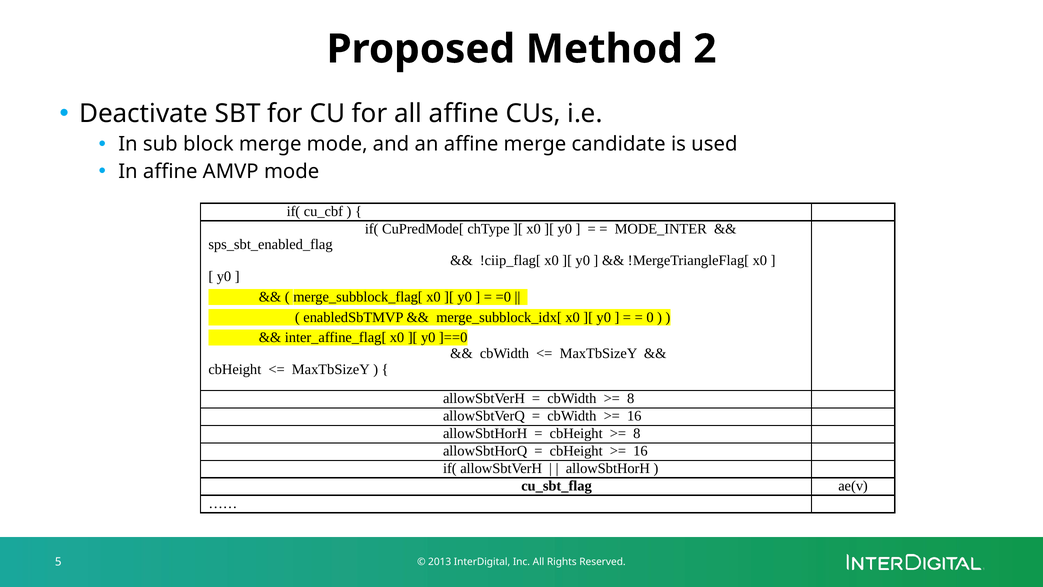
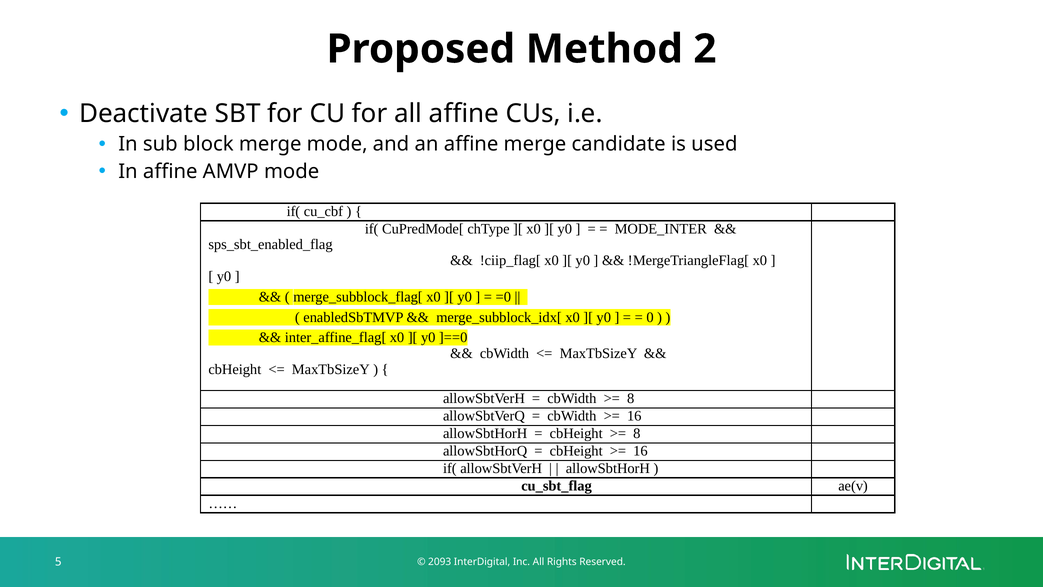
2013: 2013 -> 2093
